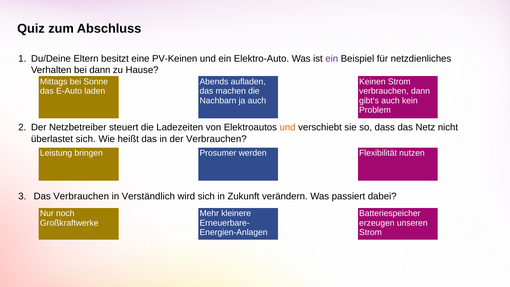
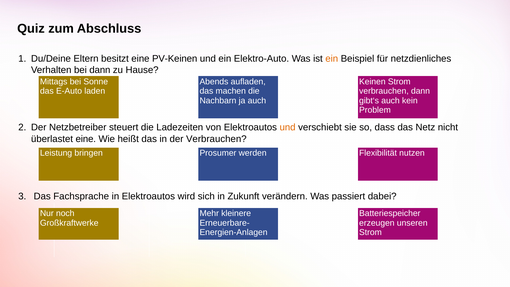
ein at (332, 59) colour: purple -> orange
überlastet sich: sich -> eine
Das Verbrauchen: Verbrauchen -> Fachsprache
in Verständlich: Verständlich -> Elektroautos
